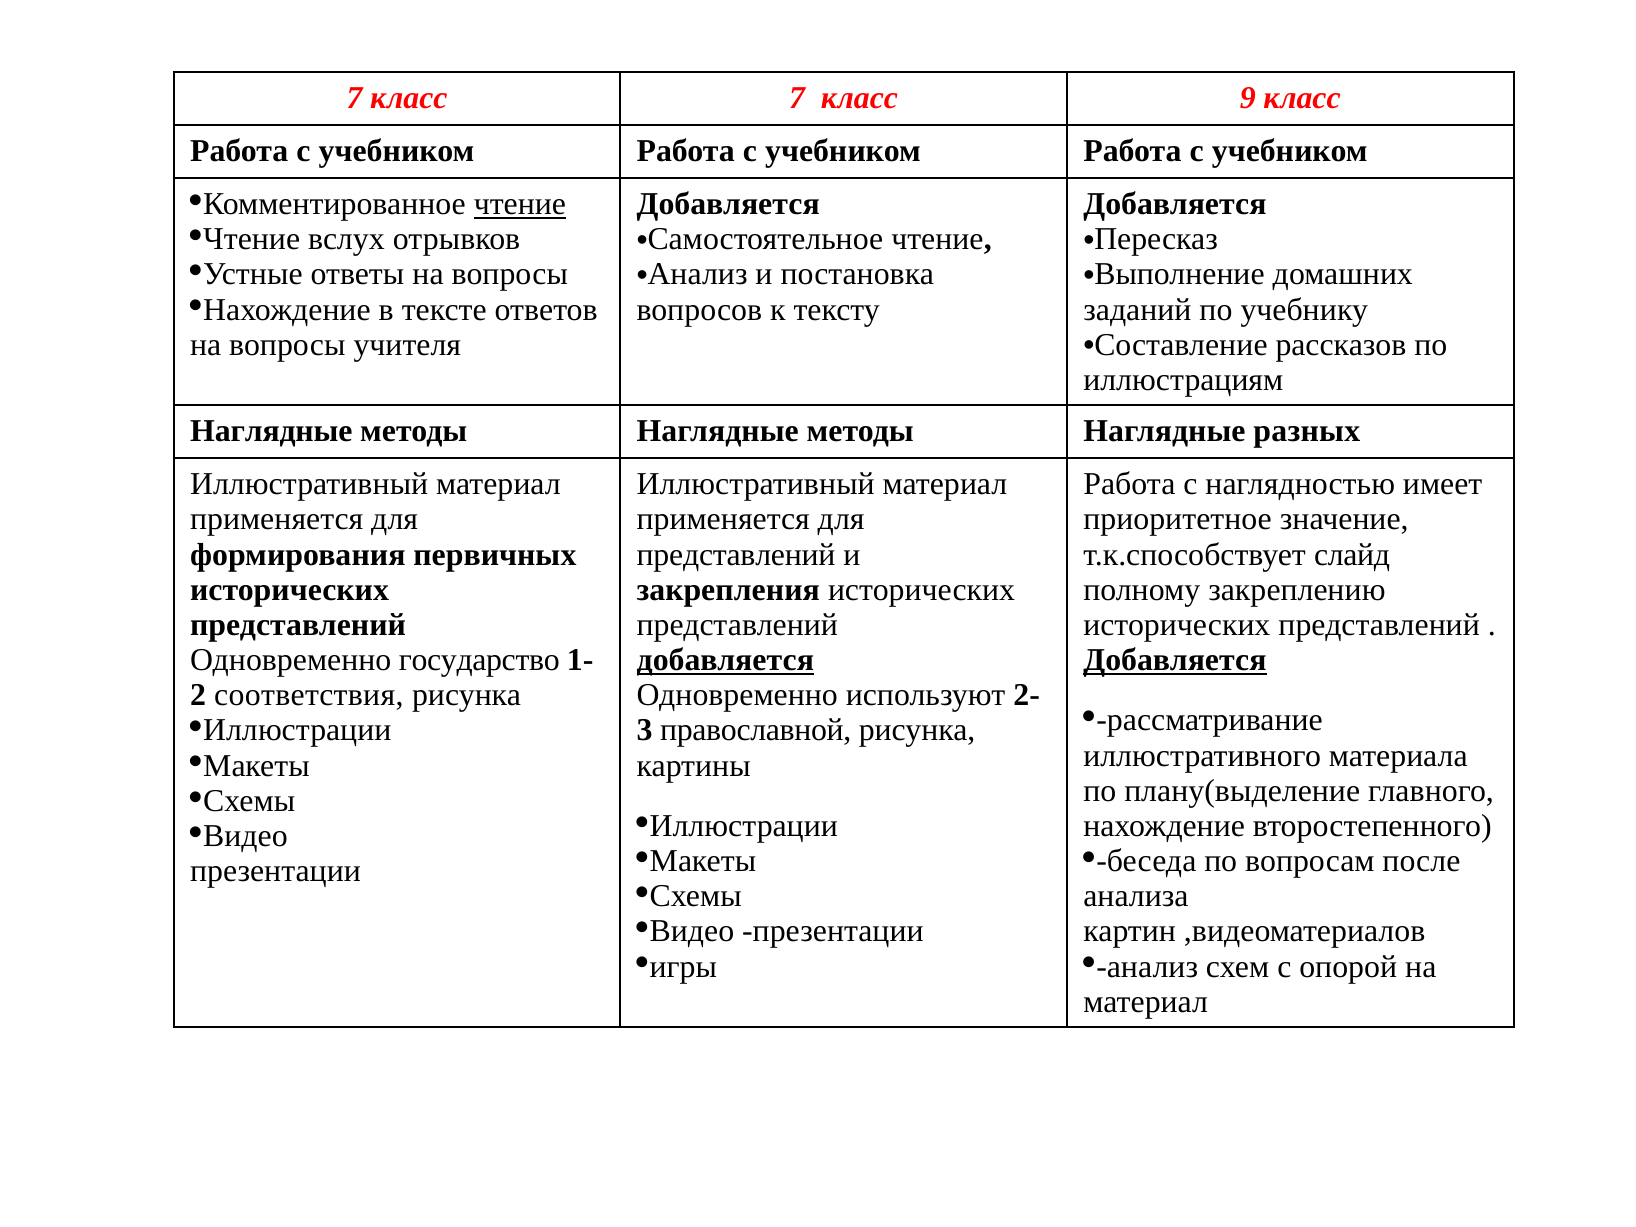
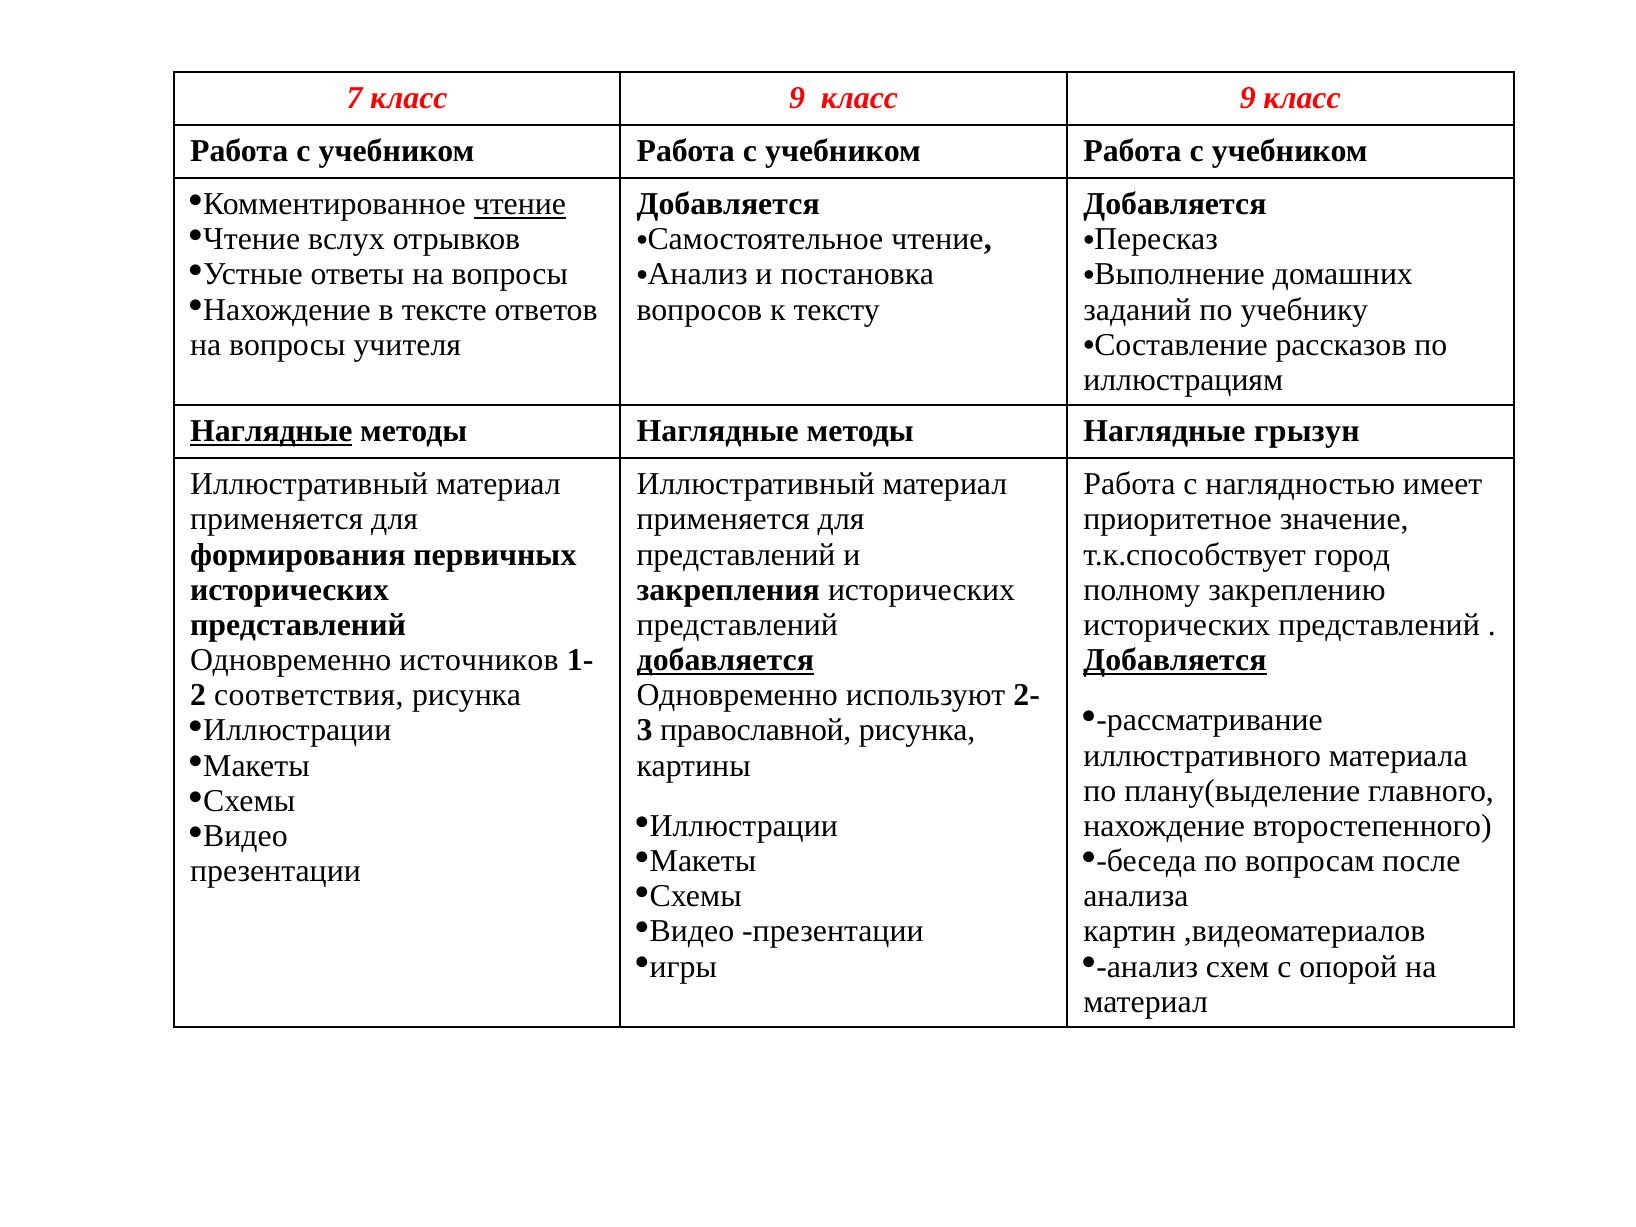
7 класс 7: 7 -> 9
Наглядные at (271, 431) underline: none -> present
разных: разных -> грызун
слайд: слайд -> город
государство: государство -> источников
